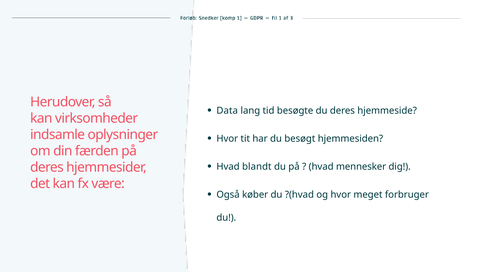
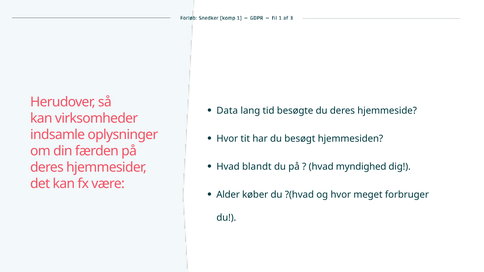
mennesker: mennesker -> myndighed
Også: Også -> Alder
